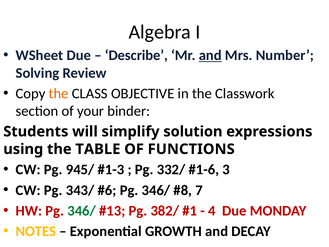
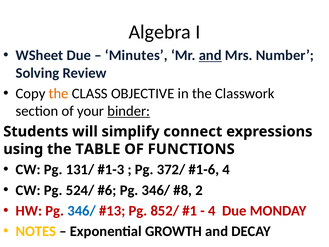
Describe: Describe -> Minutes
binder underline: none -> present
solution: solution -> connect
945/: 945/ -> 131/
332/: 332/ -> 372/
3 at (226, 169): 3 -> 4
343/: 343/ -> 524/
7: 7 -> 2
346/ at (82, 210) colour: green -> blue
382/: 382/ -> 852/
